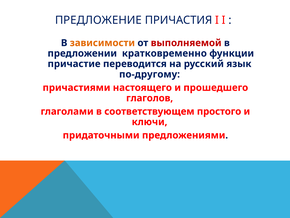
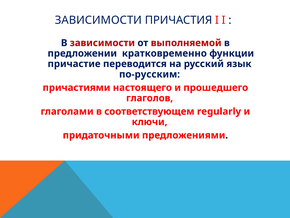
ПРЕДЛОЖЕНИЕ at (98, 20): ПРЕДЛОЖЕНИЕ -> ЗАВИСИМОСТИ
зависимости at (102, 43) colour: orange -> red
по-другому: по-другому -> по-русским
простого: простого -> regularly
